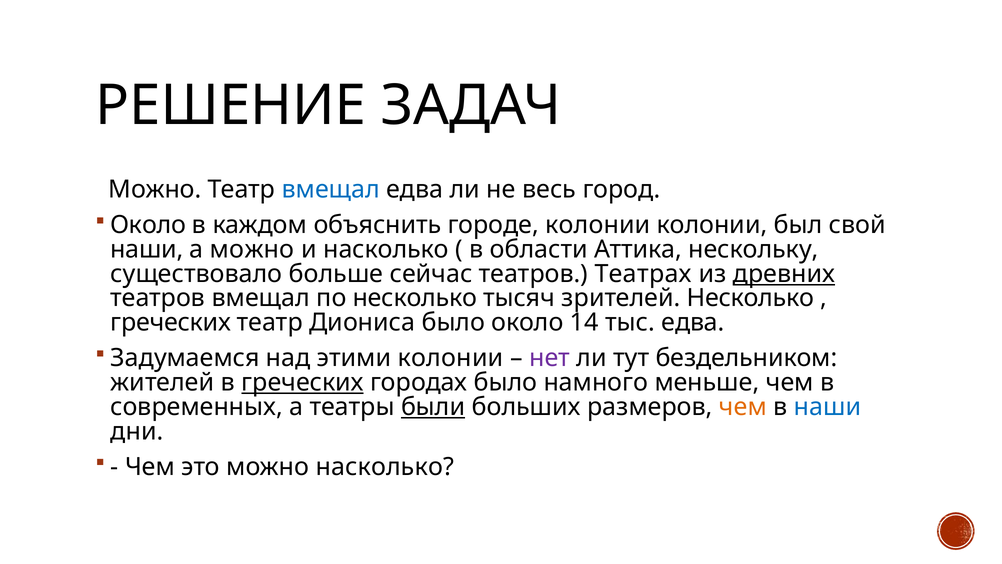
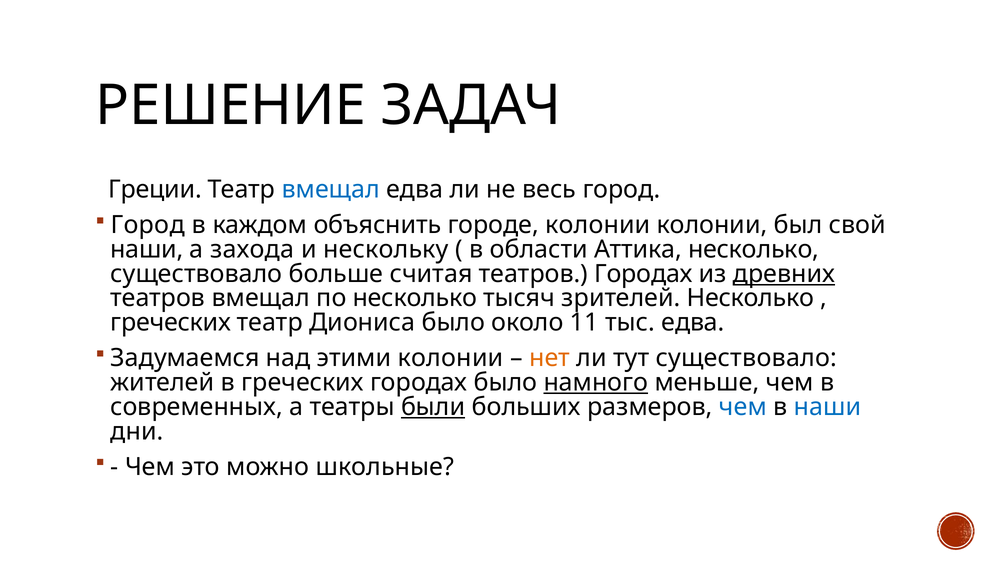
Можно at (155, 189): Можно -> Греции
Около at (148, 225): Около -> Город
а можно: можно -> захода
и насколько: насколько -> нескольку
Аттика нескольку: нескольку -> несколько
сейчас: сейчас -> считая
театров Театрах: Театрах -> Городах
14: 14 -> 11
нет colour: purple -> orange
тут бездельником: бездельником -> существовало
греческих at (303, 382) underline: present -> none
намного underline: none -> present
чем at (743, 407) colour: orange -> blue
можно насколько: насколько -> школьные
